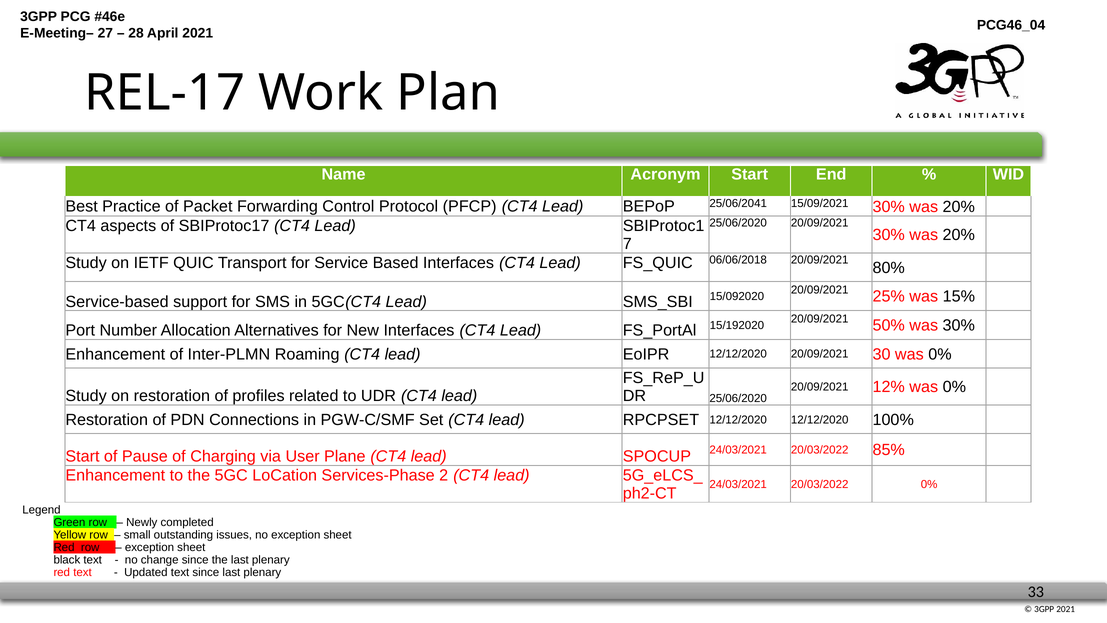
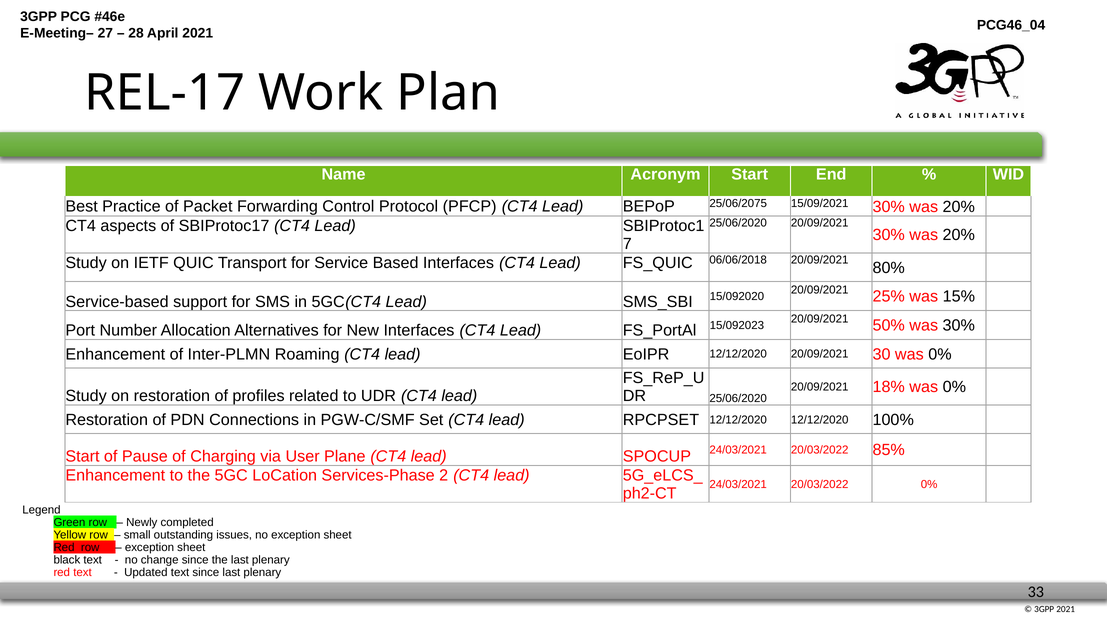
25/06/2041: 25/06/2041 -> 25/06/2075
15/192020: 15/192020 -> 15/092023
12%: 12% -> 18%
